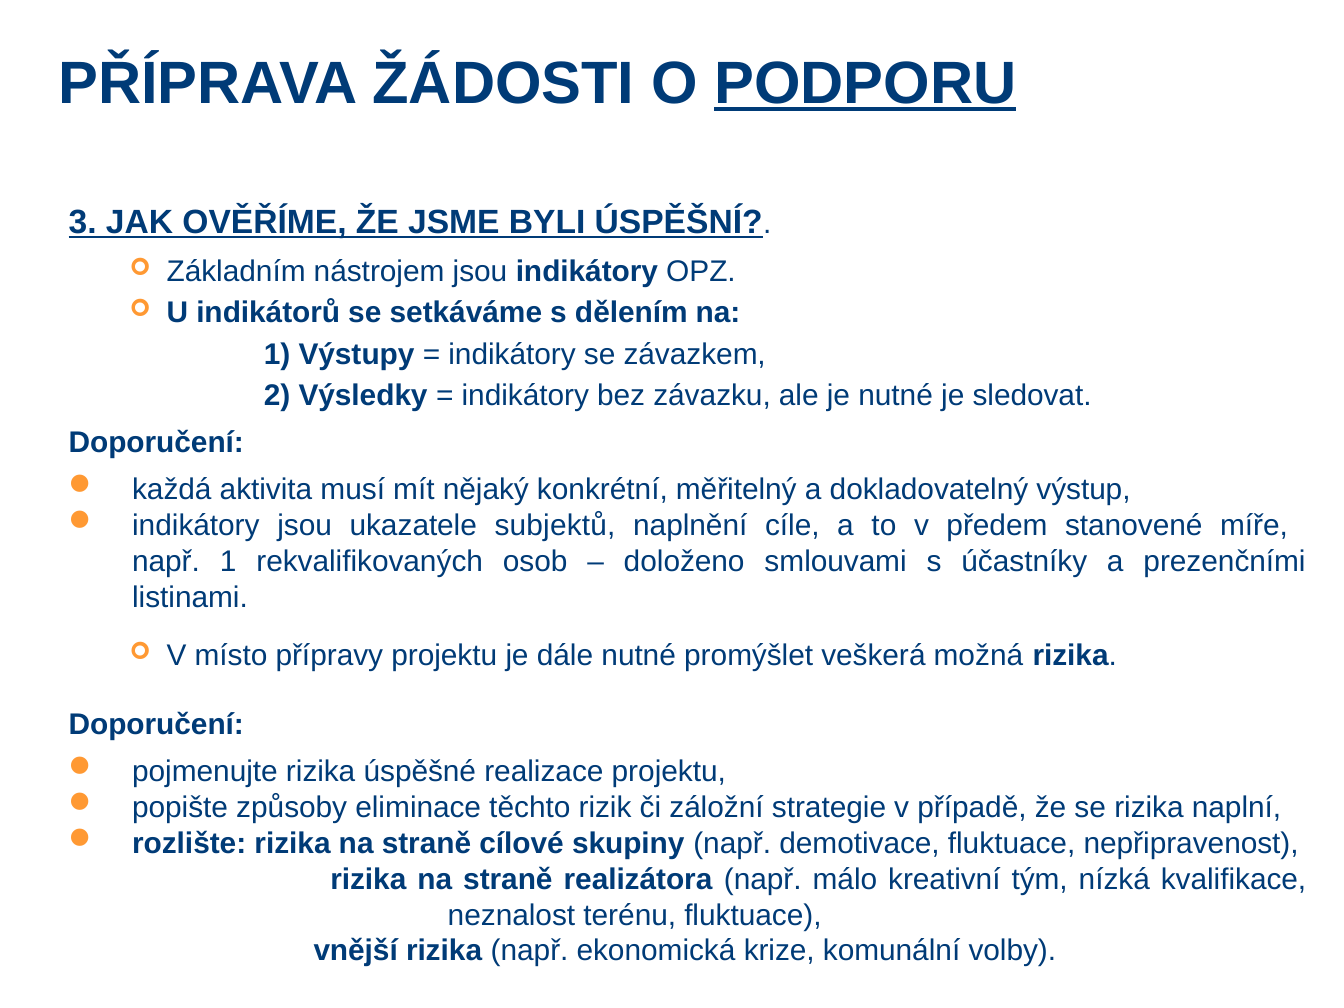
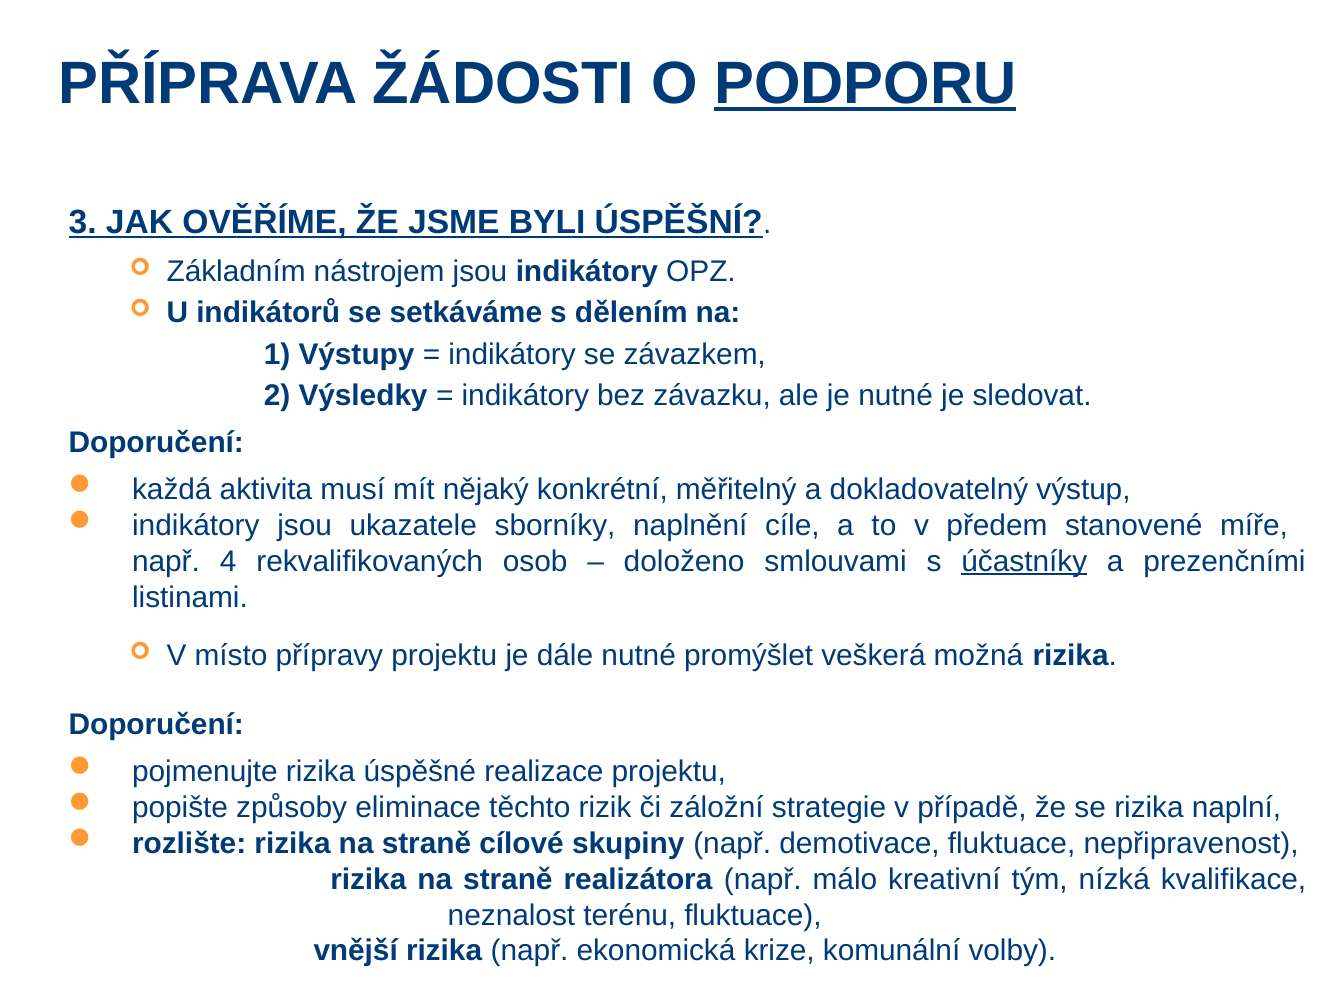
subjektů: subjektů -> sborníky
např 1: 1 -> 4
účastníky underline: none -> present
